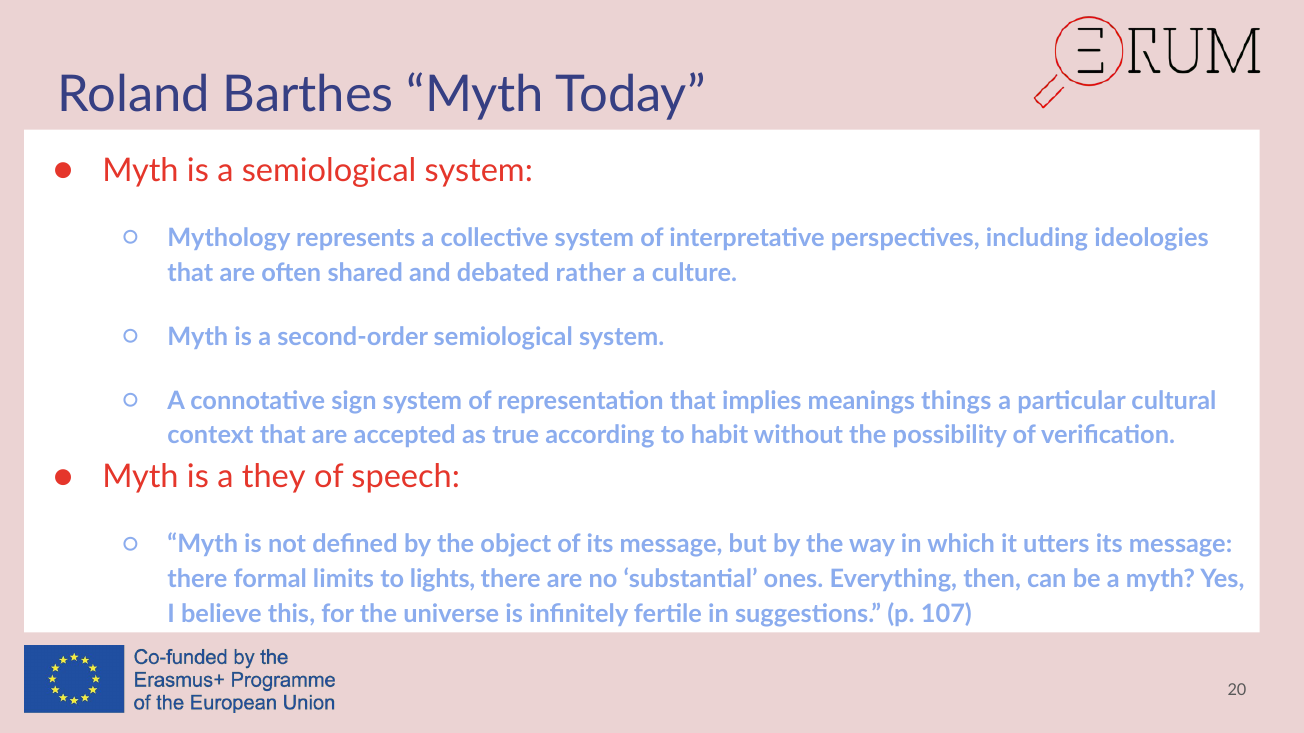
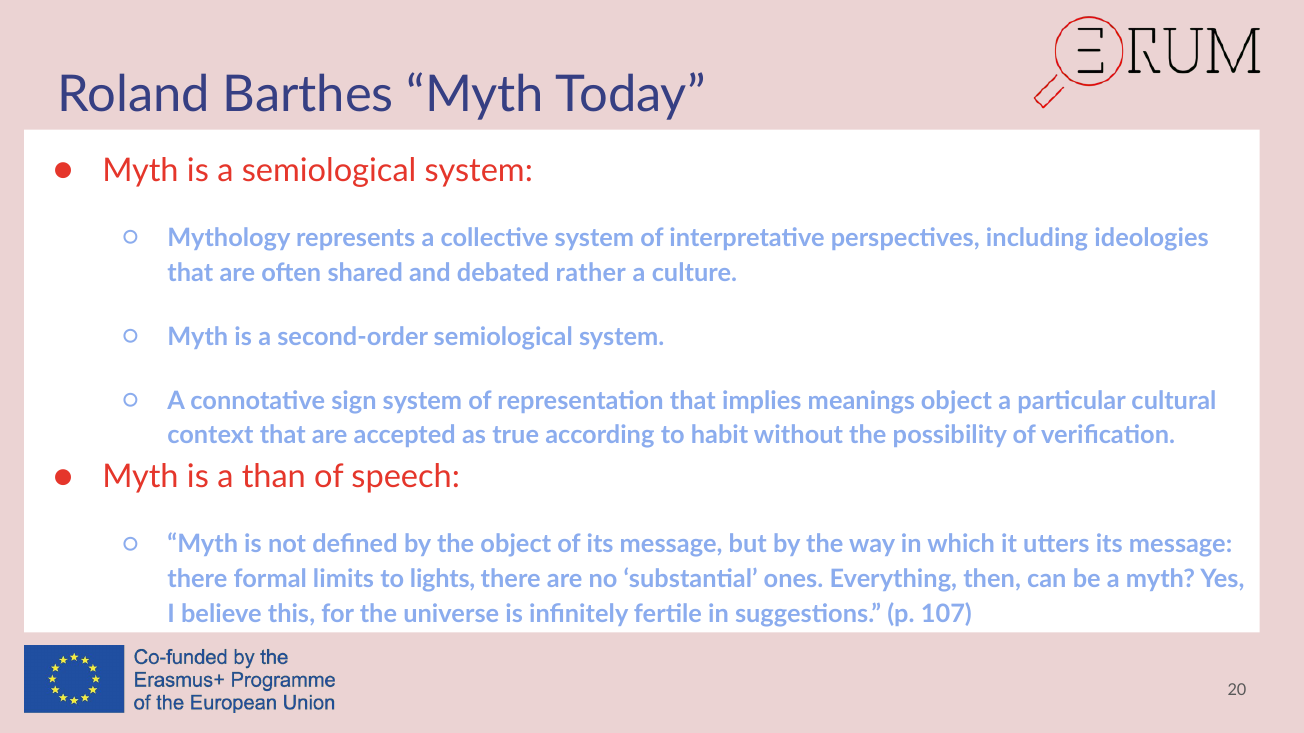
meanings things: things -> object
they: they -> than
